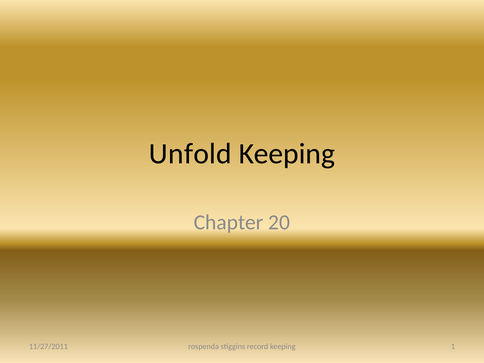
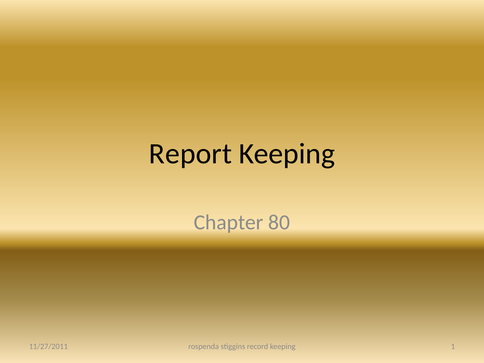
Unfold: Unfold -> Report
20: 20 -> 80
